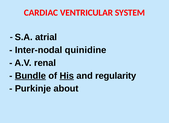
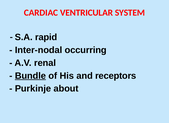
atrial: atrial -> rapid
quinidine: quinidine -> occurring
His underline: present -> none
regularity: regularity -> receptors
